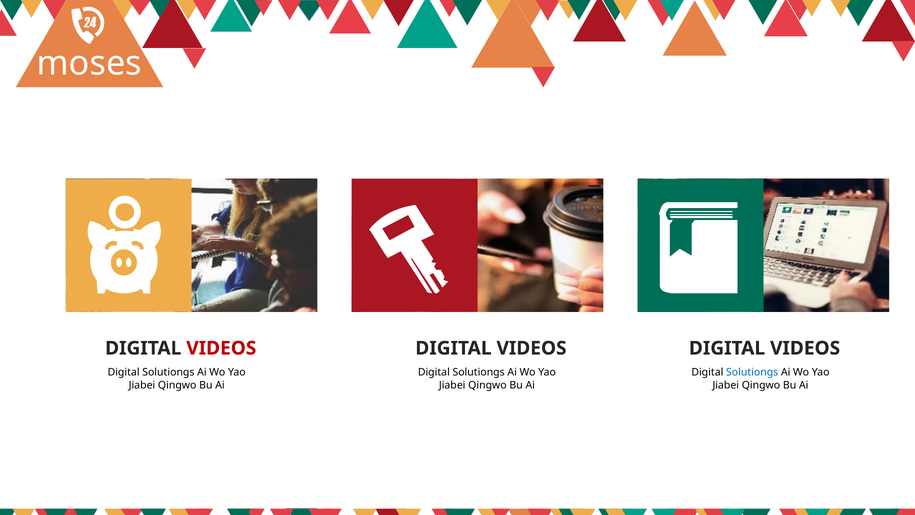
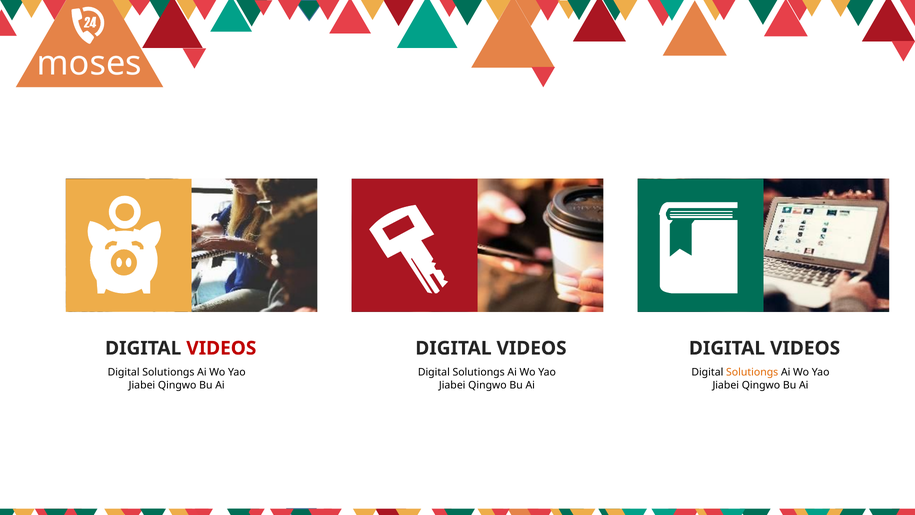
Solutiongs at (752, 372) colour: blue -> orange
